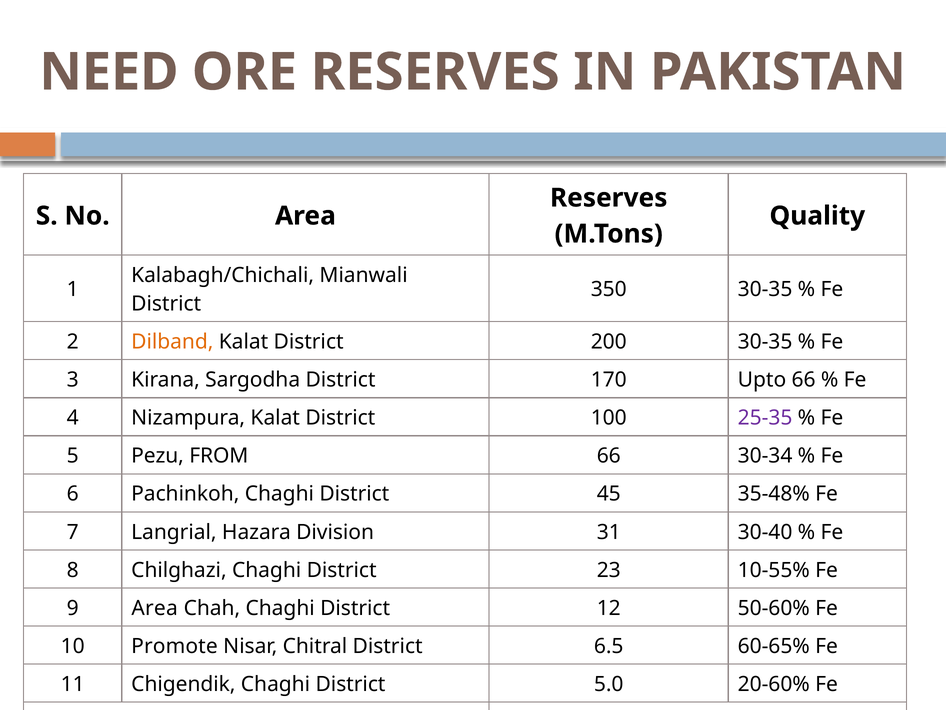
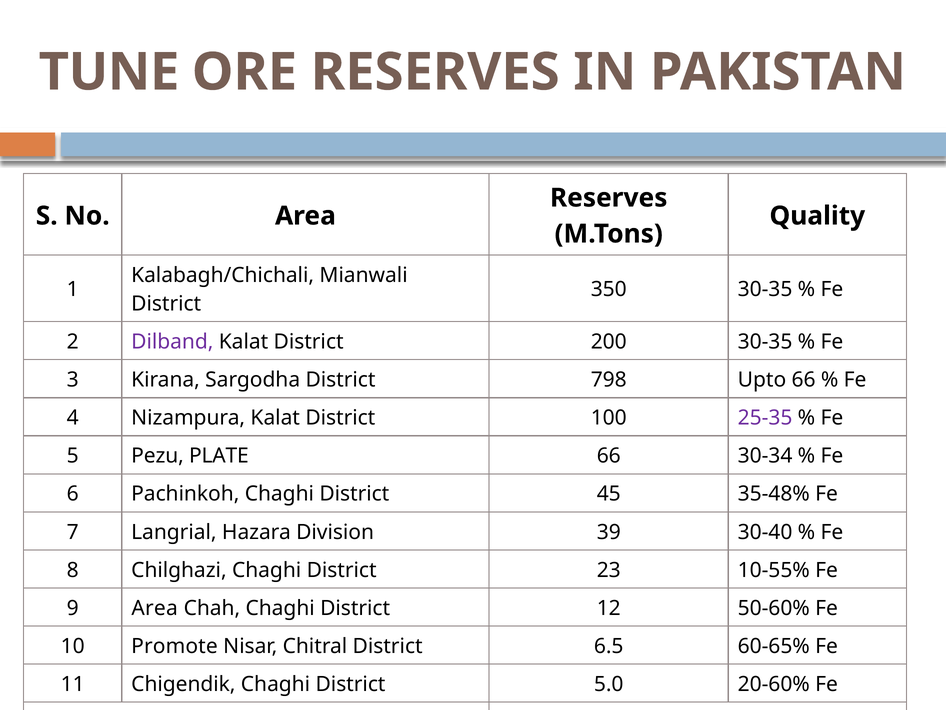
NEED: NEED -> TUNE
Dilband colour: orange -> purple
170: 170 -> 798
FROM: FROM -> PLATE
31: 31 -> 39
